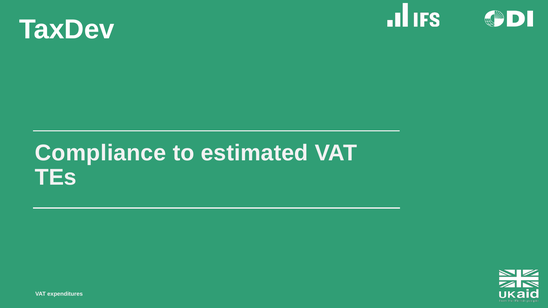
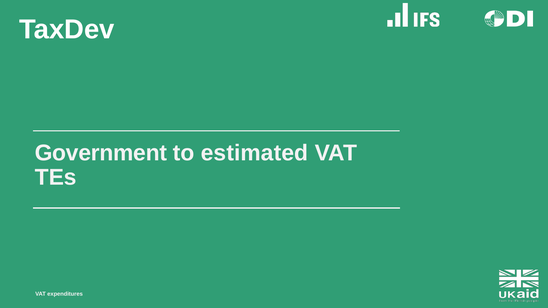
Compliance: Compliance -> Government
